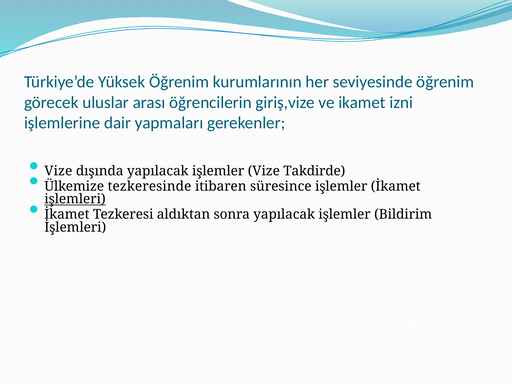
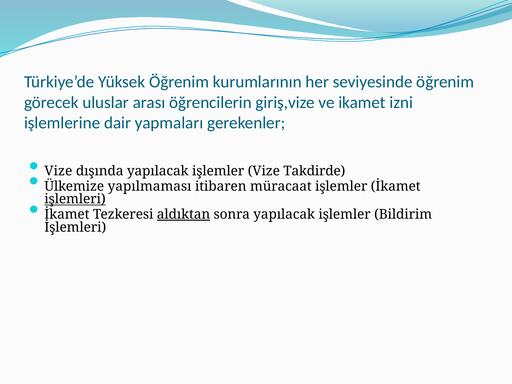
tezkeresinde: tezkeresinde -> yapılmaması
süresince: süresince -> müracaat
aldıktan underline: none -> present
